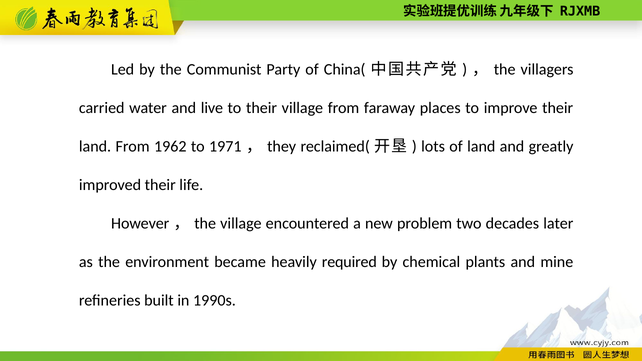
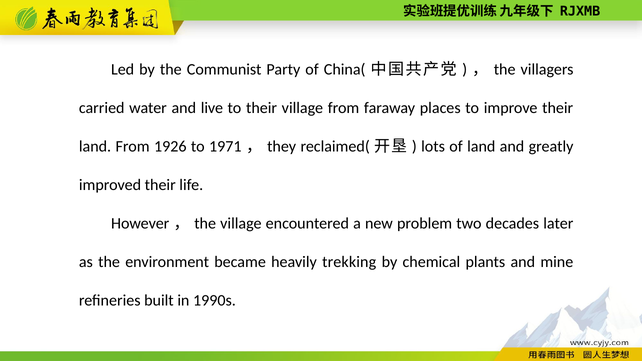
1962: 1962 -> 1926
required: required -> trekking
